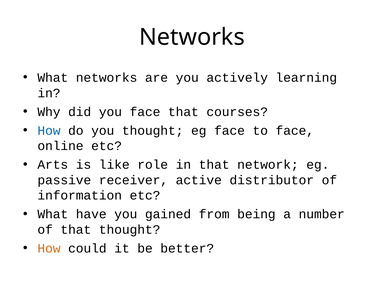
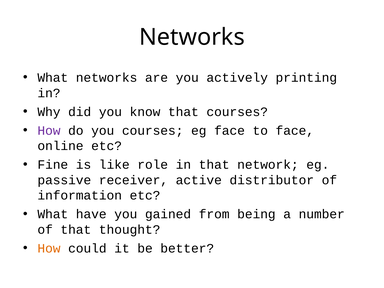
learning: learning -> printing
you face: face -> know
How at (49, 131) colour: blue -> purple
you thought: thought -> courses
Arts: Arts -> Fine
